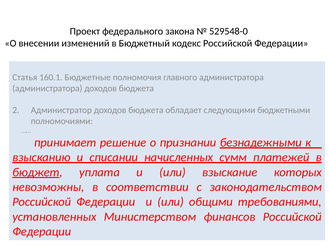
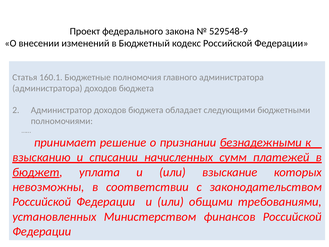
529548-0: 529548-0 -> 529548-9
